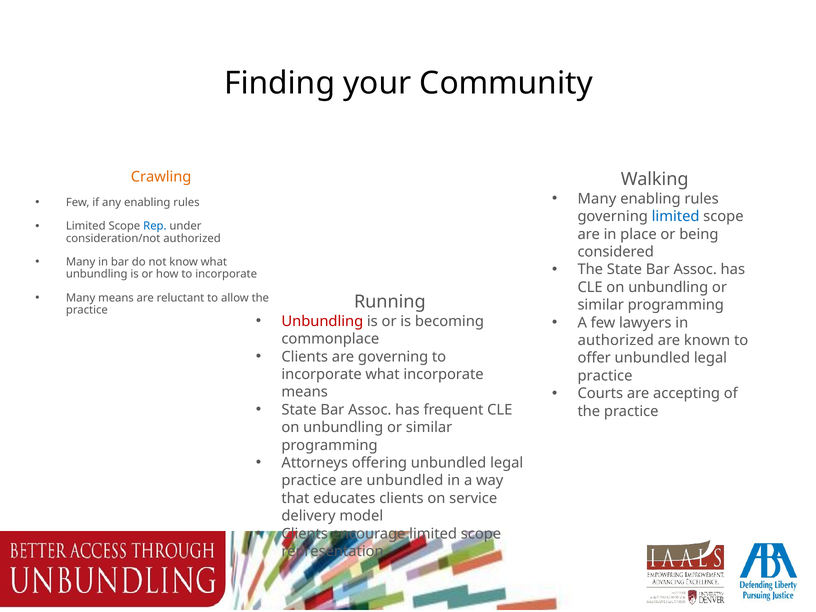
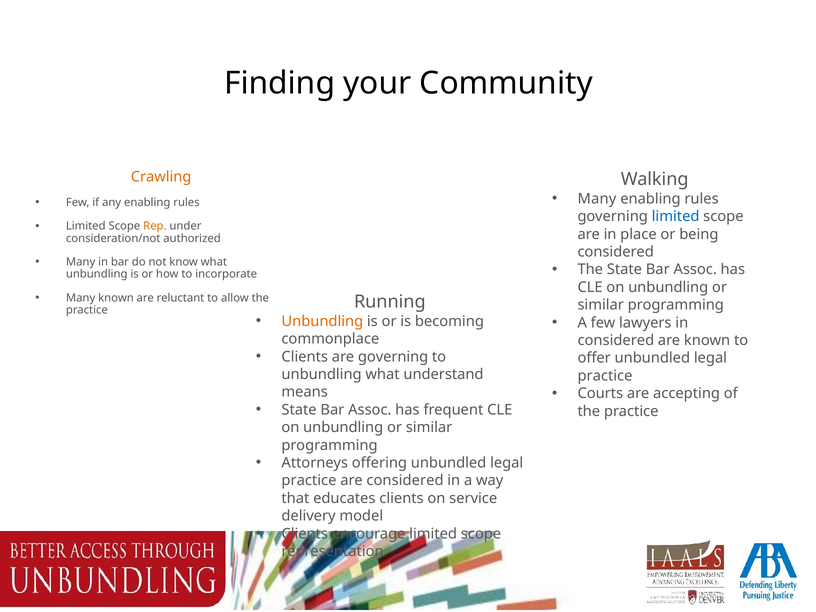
Rep colour: blue -> orange
Many means: means -> known
Unbundling at (322, 321) colour: red -> orange
authorized at (616, 340): authorized -> considered
incorporate at (322, 374): incorporate -> unbundling
what incorporate: incorporate -> understand
are unbundled: unbundled -> considered
